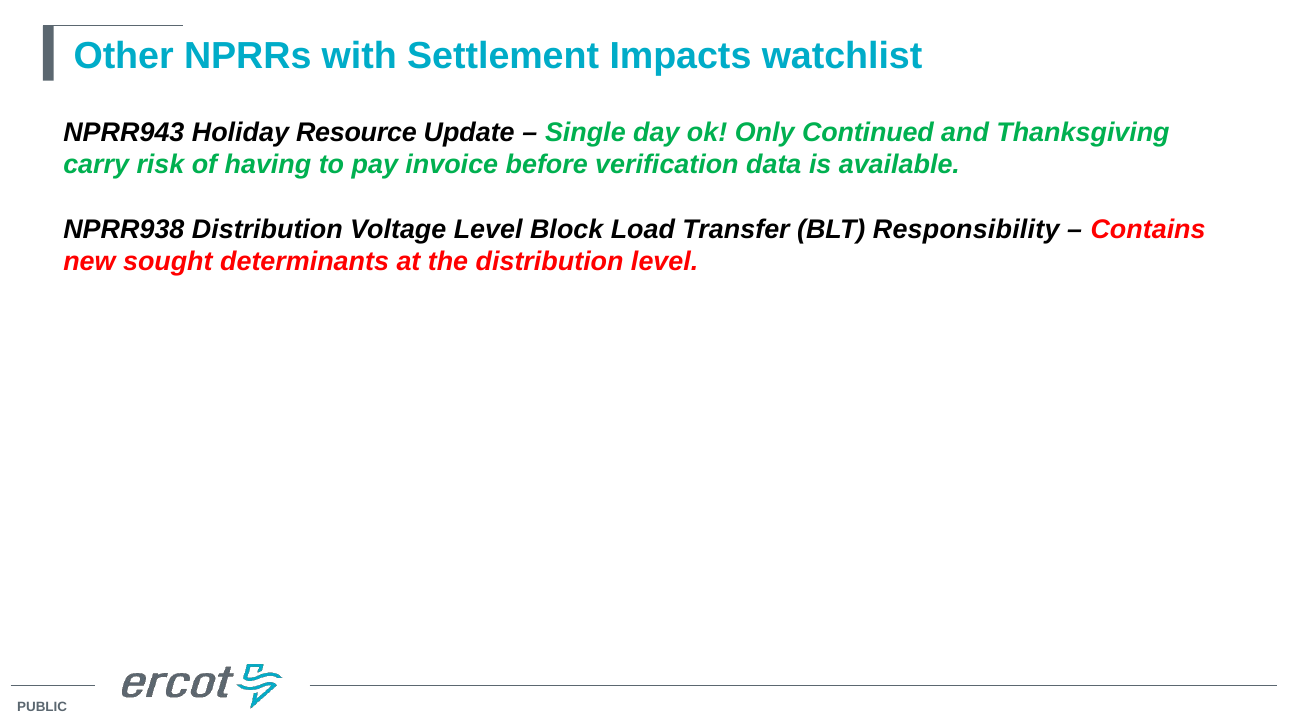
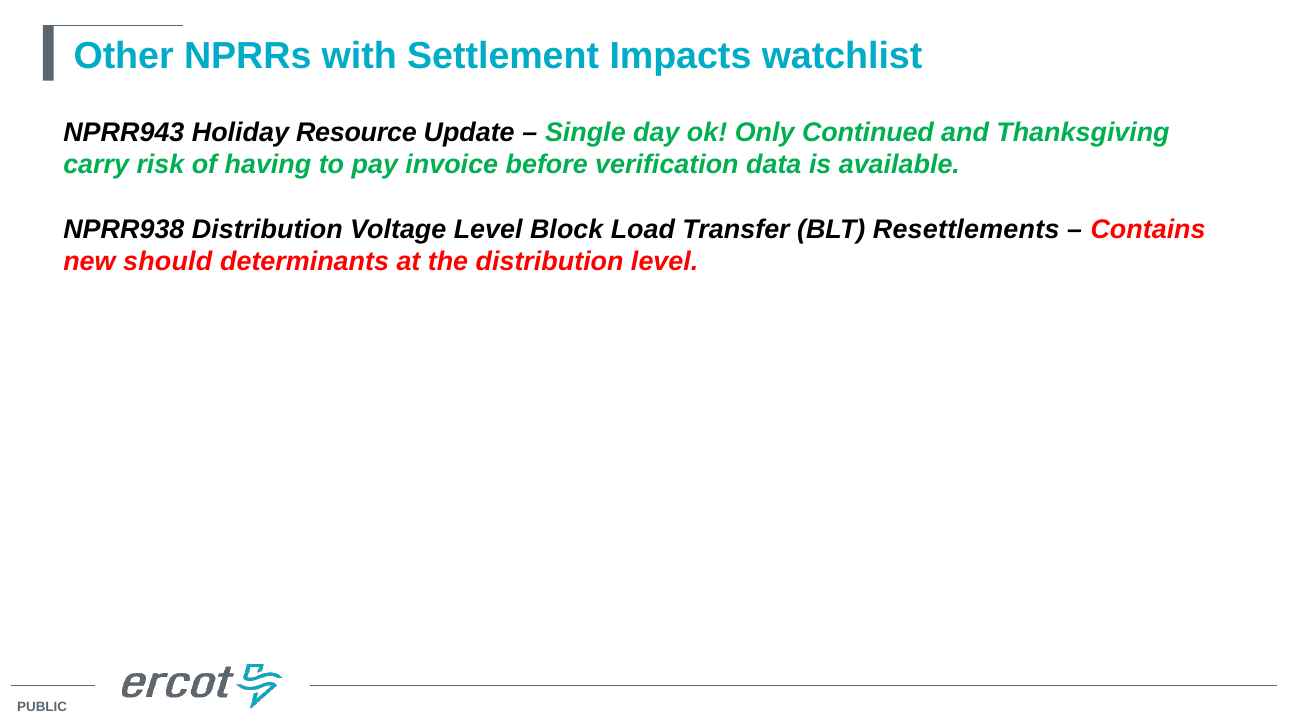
Responsibility: Responsibility -> Resettlements
sought: sought -> should
